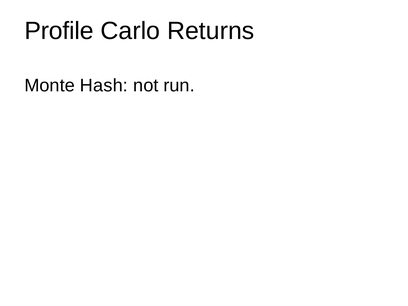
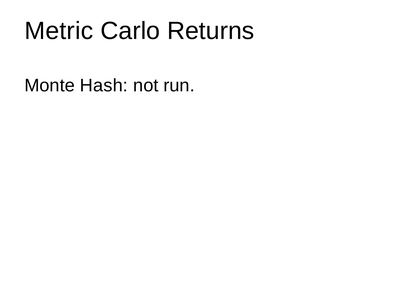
Profile: Profile -> Metric
